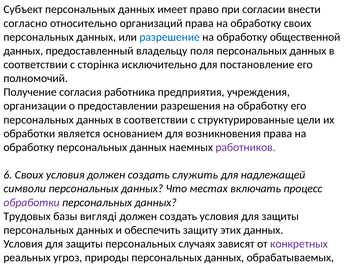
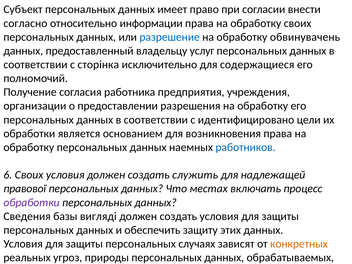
организаций: организаций -> информации
общественной: общественной -> обвинувачень
поля: поля -> услуг
постановление: постановление -> содержащиеся
структурированные: структурированные -> идентифицировано
работников colour: purple -> blue
символи: символи -> правової
Трудовых: Трудовых -> Сведения
конкретных colour: purple -> orange
